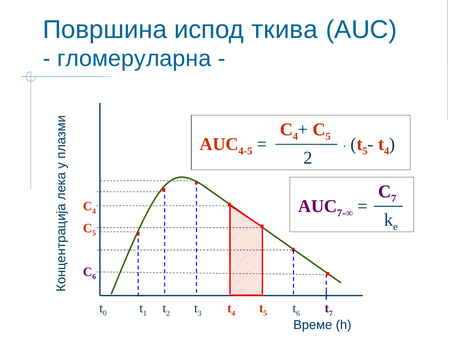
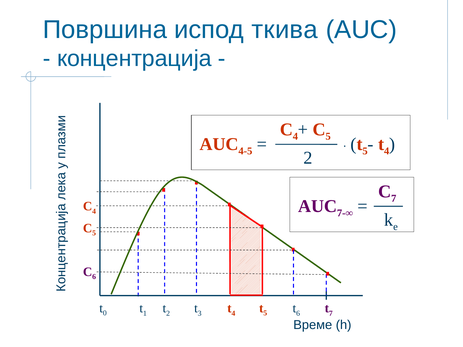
гломеруларна: гломеруларна -> концентрација
